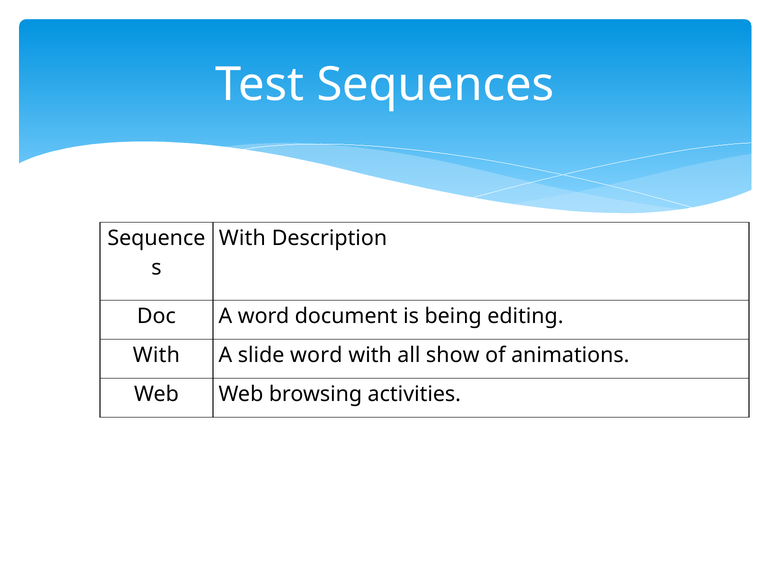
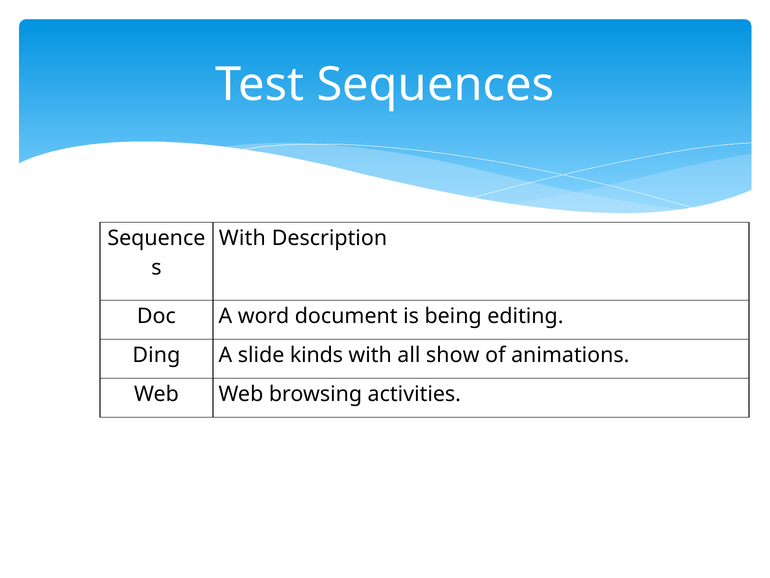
With at (156, 355): With -> Ding
slide word: word -> kinds
